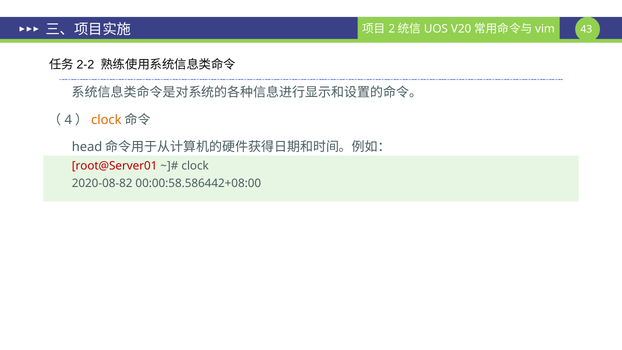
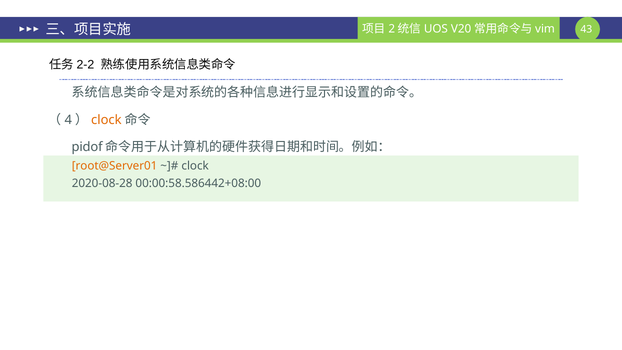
head: head -> pidof
root@Server01 colour: red -> orange
2020-08-82: 2020-08-82 -> 2020-08-28
